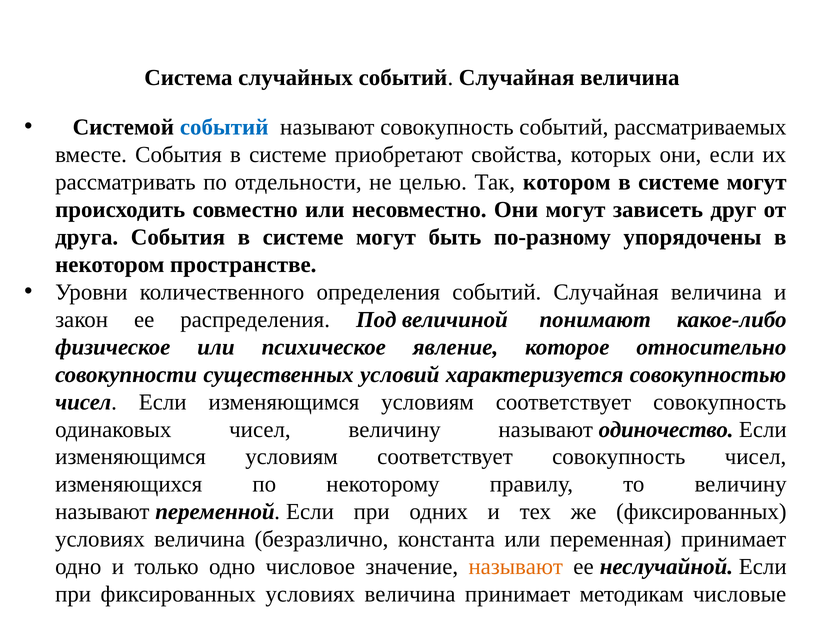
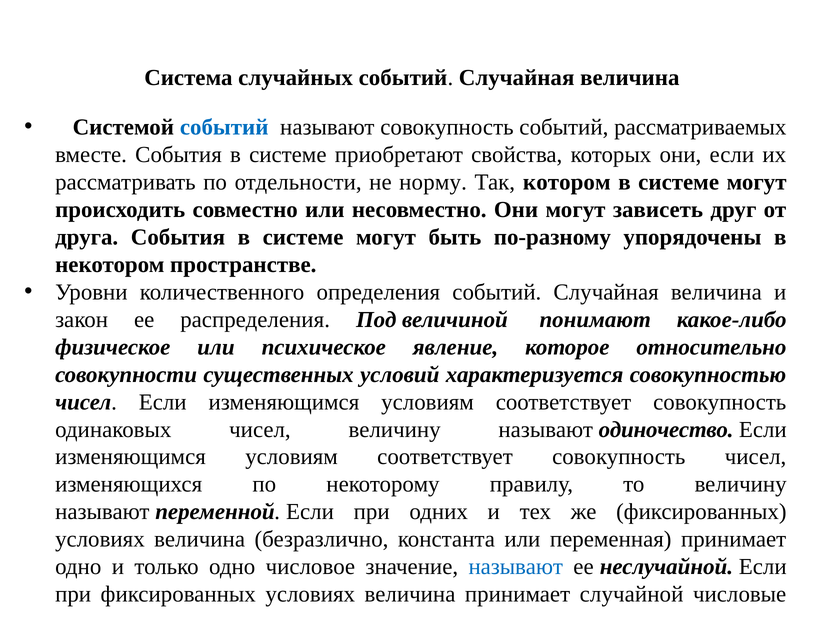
целью: целью -> норму
называют at (516, 567) colour: orange -> blue
принимает методикам: методикам -> случайной
